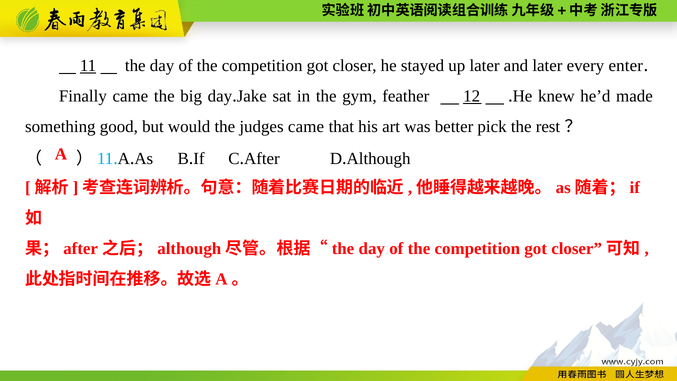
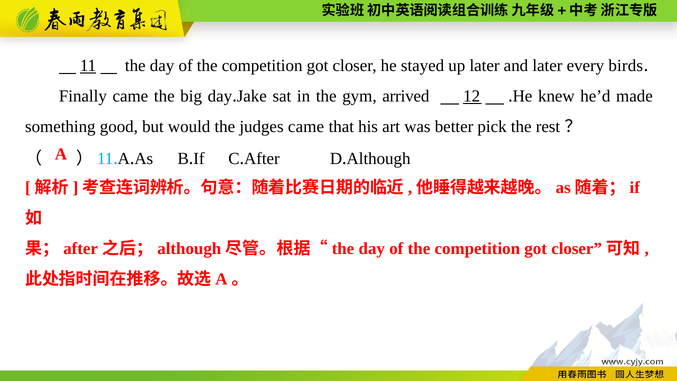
enter: enter -> birds
feather: feather -> arrived
